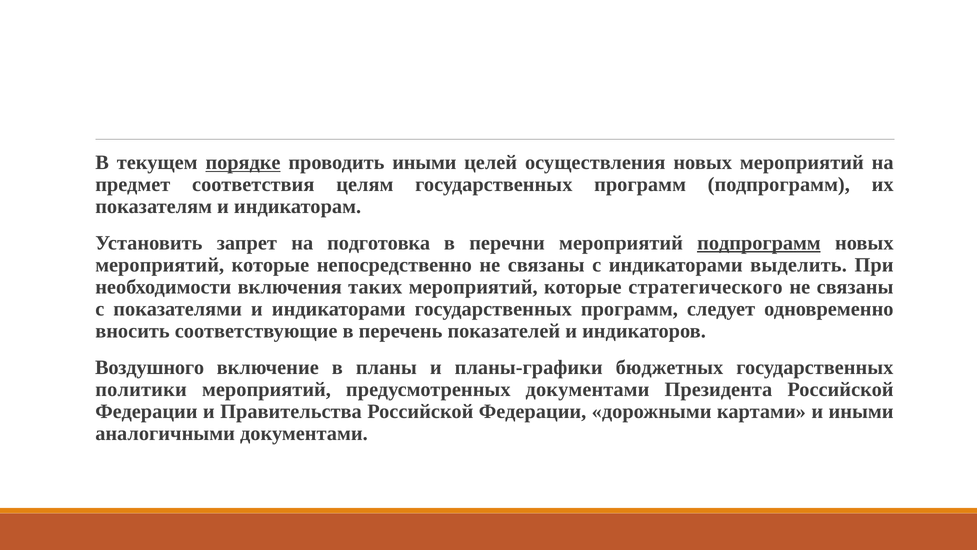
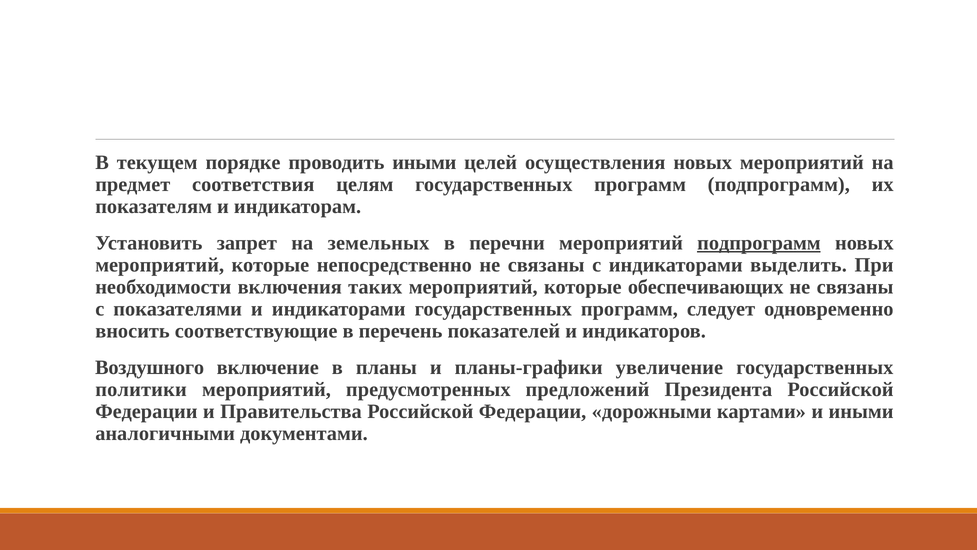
порядке underline: present -> none
подготовка: подготовка -> земельных
стратегического: стратегического -> обеспечивающих
бюджетных: бюджетных -> увеличение
предусмотренных документами: документами -> предложений
